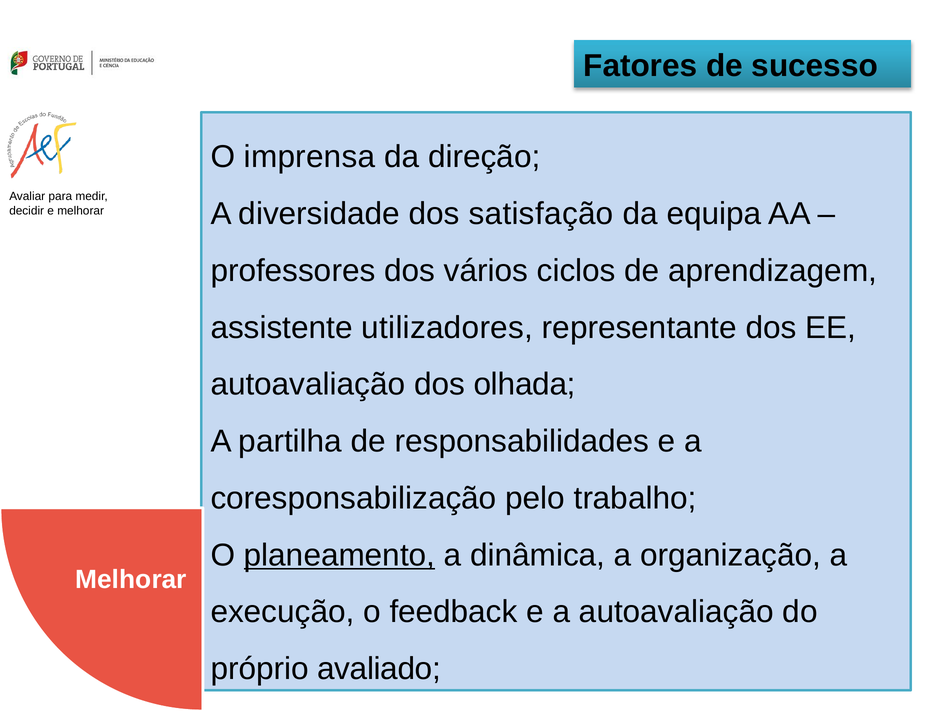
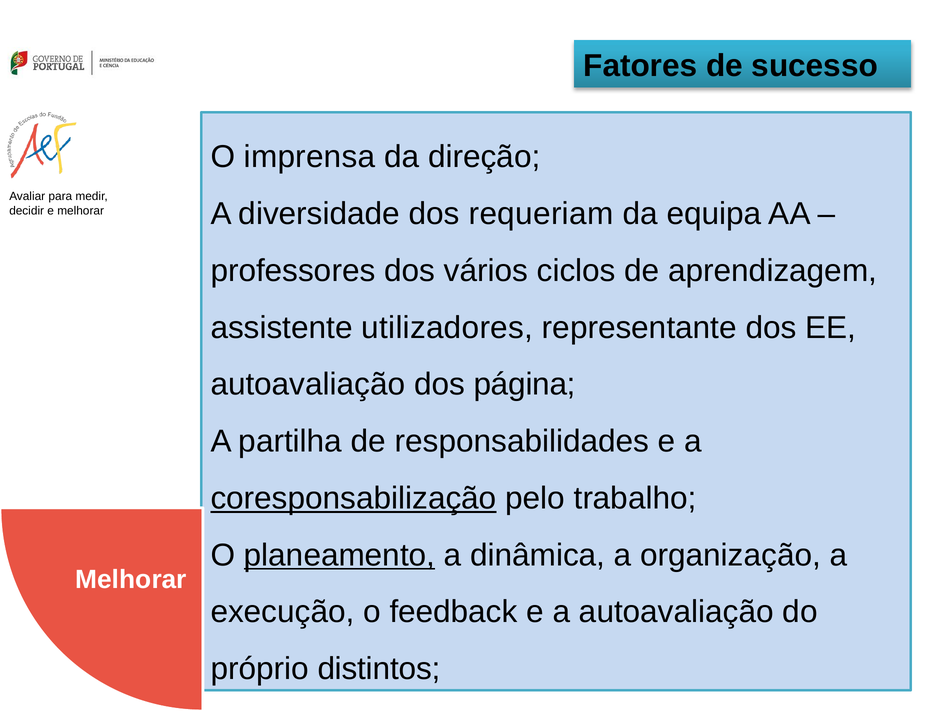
satisfação: satisfação -> requeriam
olhada: olhada -> página
coresponsabilização underline: none -> present
avaliado: avaliado -> distintos
